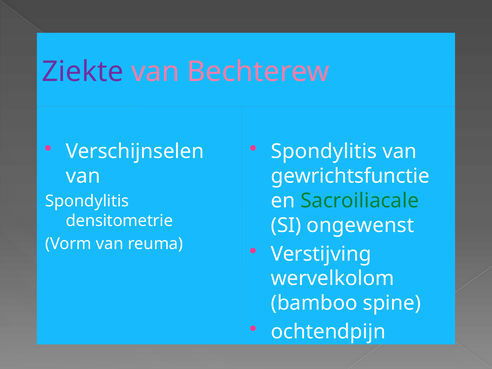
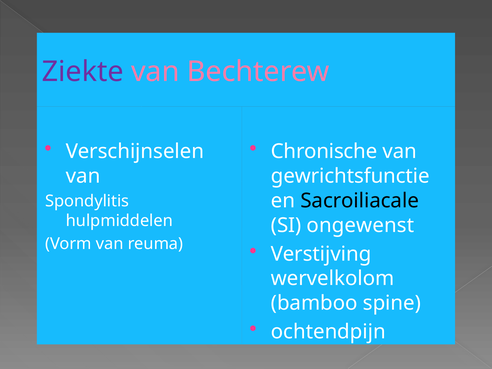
Spondylitis at (324, 151): Spondylitis -> Chronische
Sacroiliacale colour: green -> black
densitometrie: densitometrie -> hulpmiddelen
